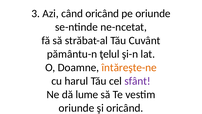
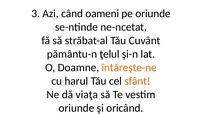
când oricând: oricând -> oameni
sfânt colour: purple -> orange
lume: lume -> viaţa
